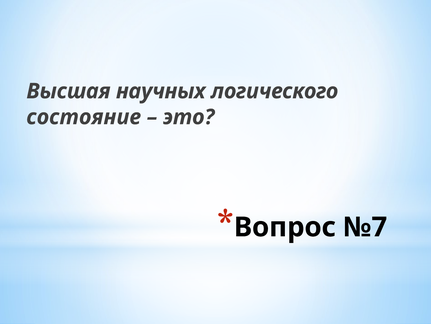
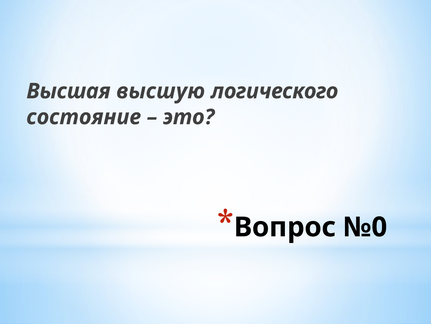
научных: научных -> высшую
№7: №7 -> №0
